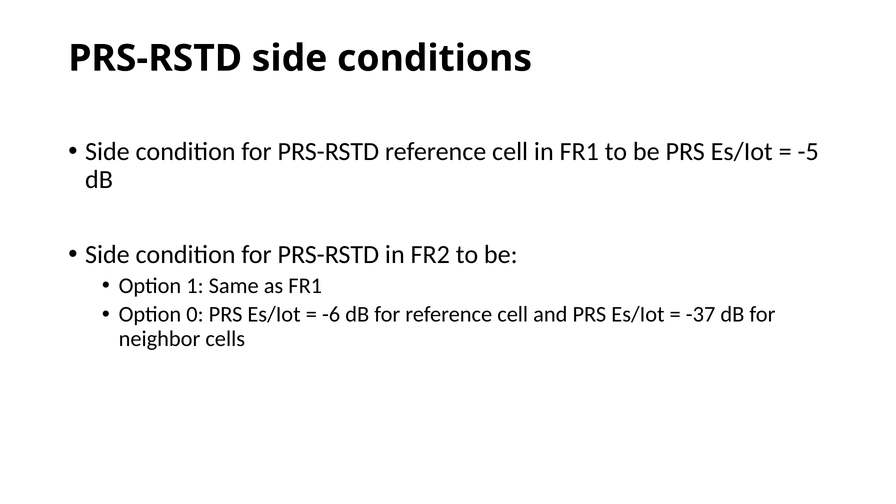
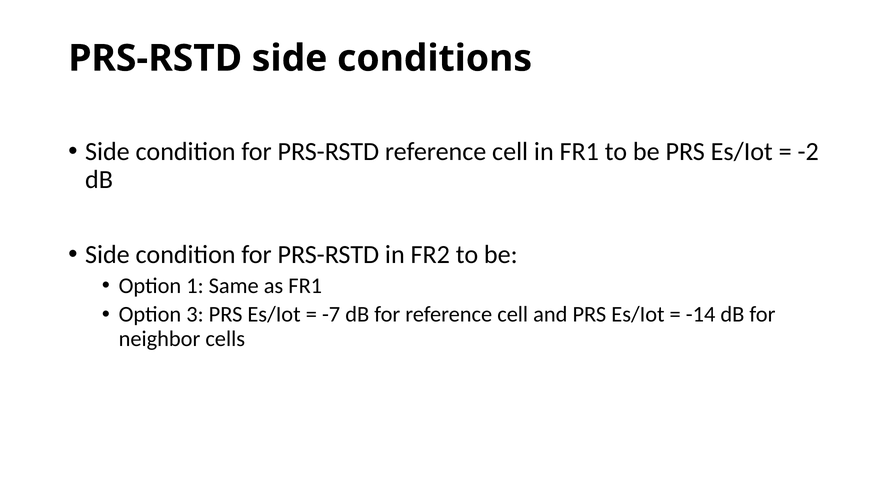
-5: -5 -> -2
0: 0 -> 3
-6: -6 -> -7
-37: -37 -> -14
